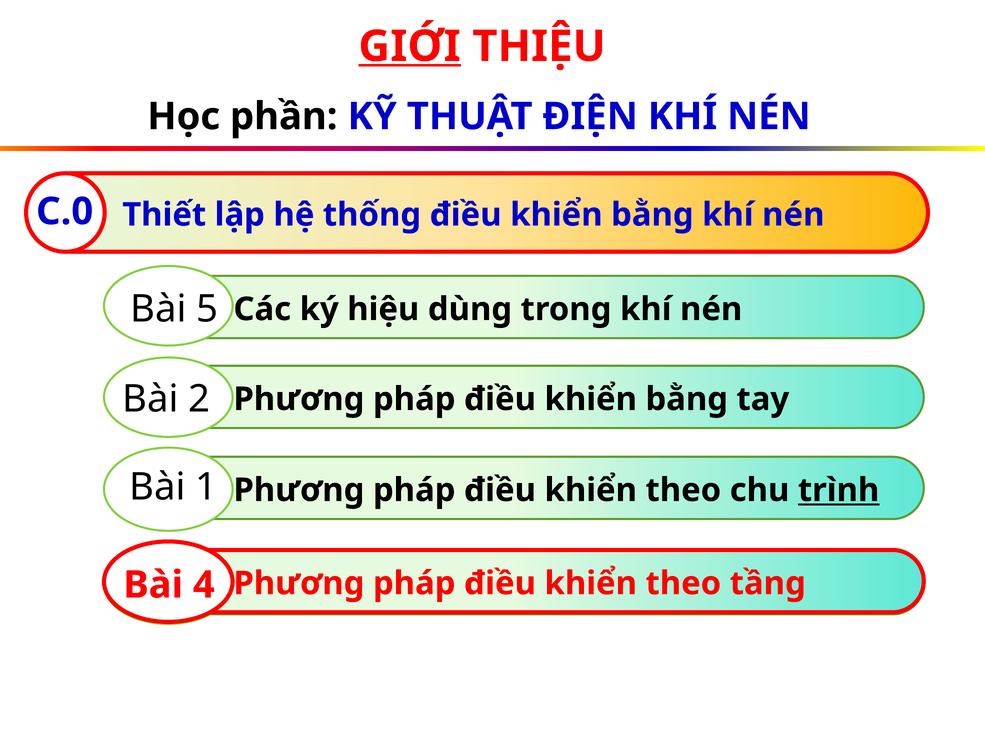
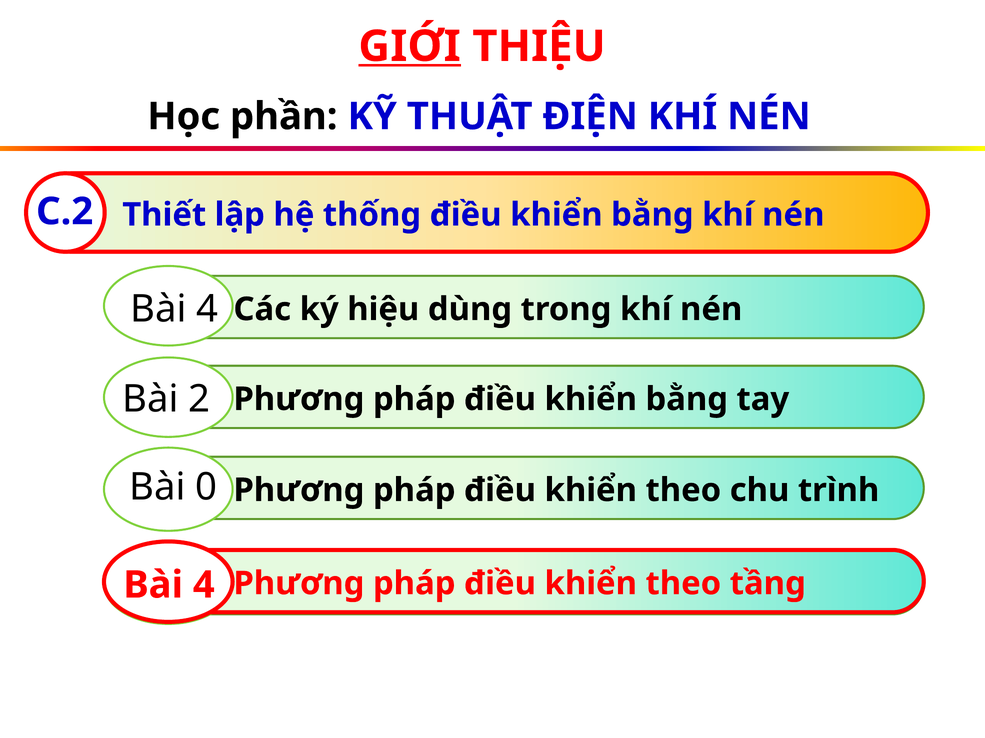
C.0: C.0 -> C.2
5 at (207, 309): 5 -> 4
1: 1 -> 0
trình underline: present -> none
